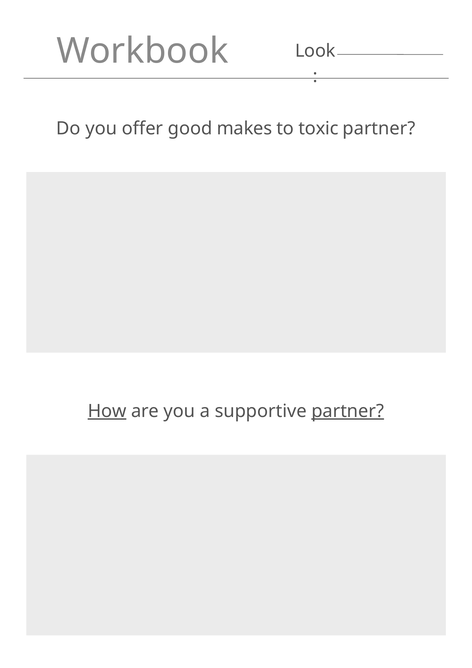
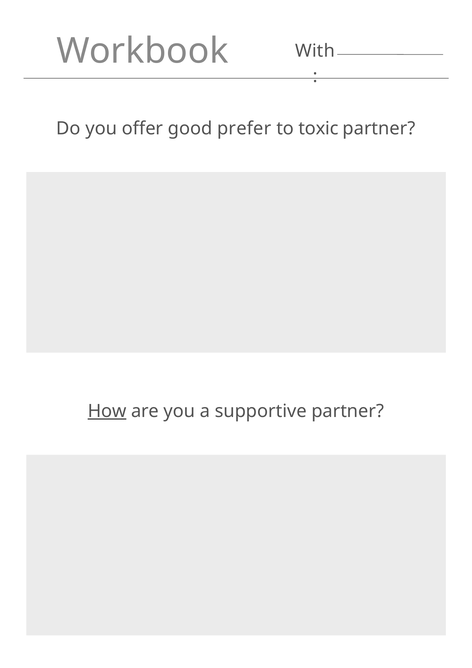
Look: Look -> With
makes: makes -> prefer
partner at (348, 411) underline: present -> none
